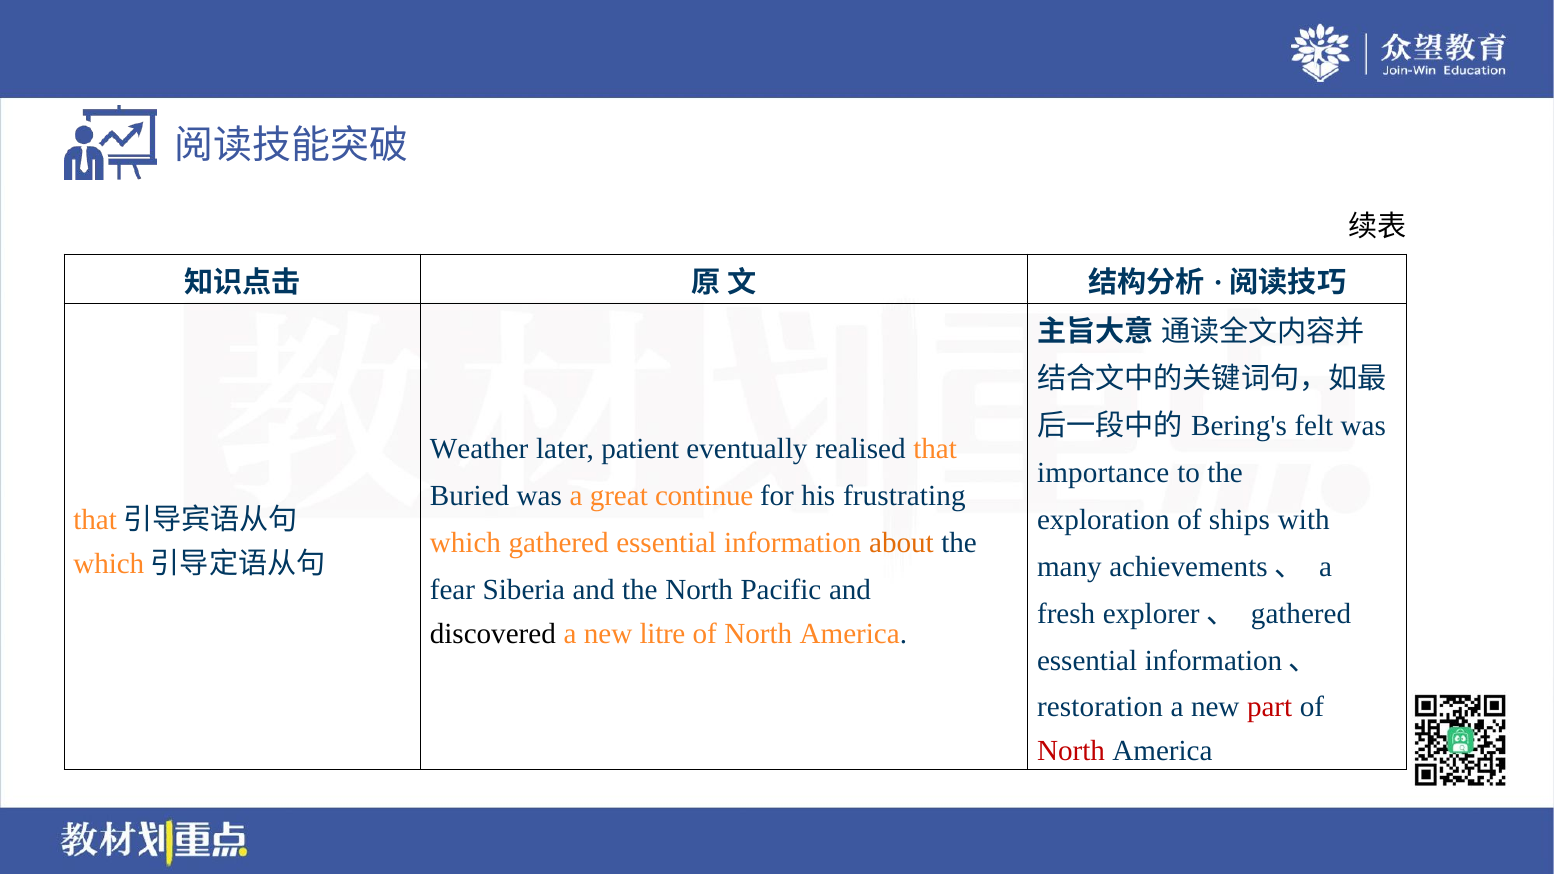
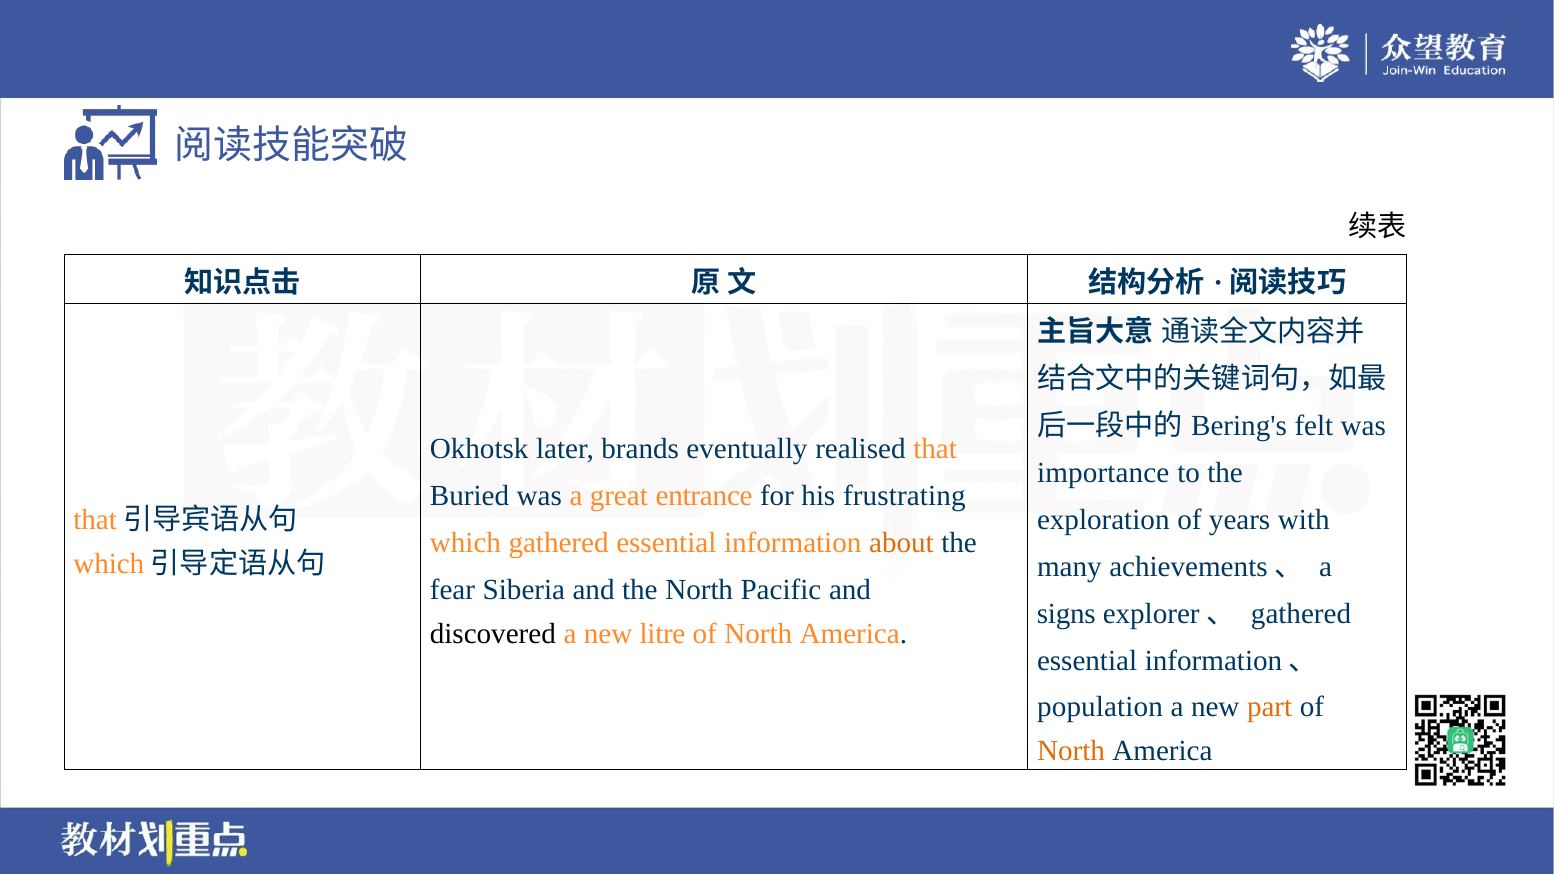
Weather: Weather -> Okhotsk
patient: patient -> brands
continue: continue -> entrance
ships: ships -> years
fresh: fresh -> signs
restoration: restoration -> population
part colour: red -> orange
North at (1071, 751) colour: red -> orange
